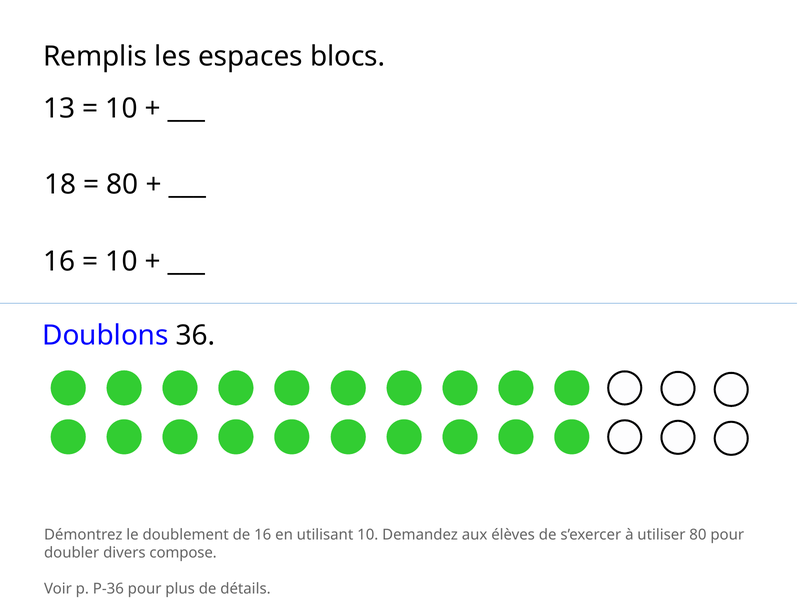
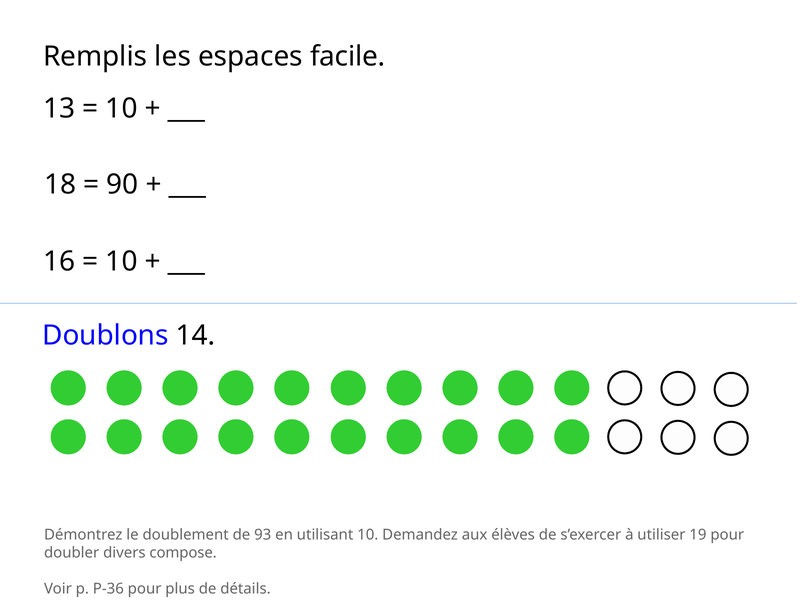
blocs: blocs -> facile
80 at (122, 184): 80 -> 90
36: 36 -> 14
de 16: 16 -> 93
utiliser 80: 80 -> 19
